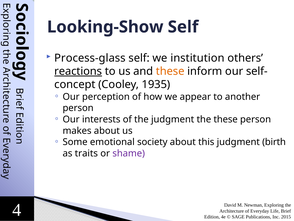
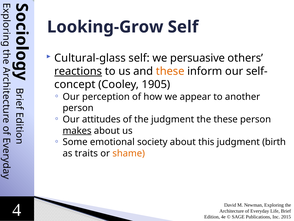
Looking-Show: Looking-Show -> Looking-Grow
Process-glass: Process-glass -> Cultural-glass
institution: institution -> persuasive
1935: 1935 -> 1905
interests: interests -> attitudes
makes underline: none -> present
shame colour: purple -> orange
